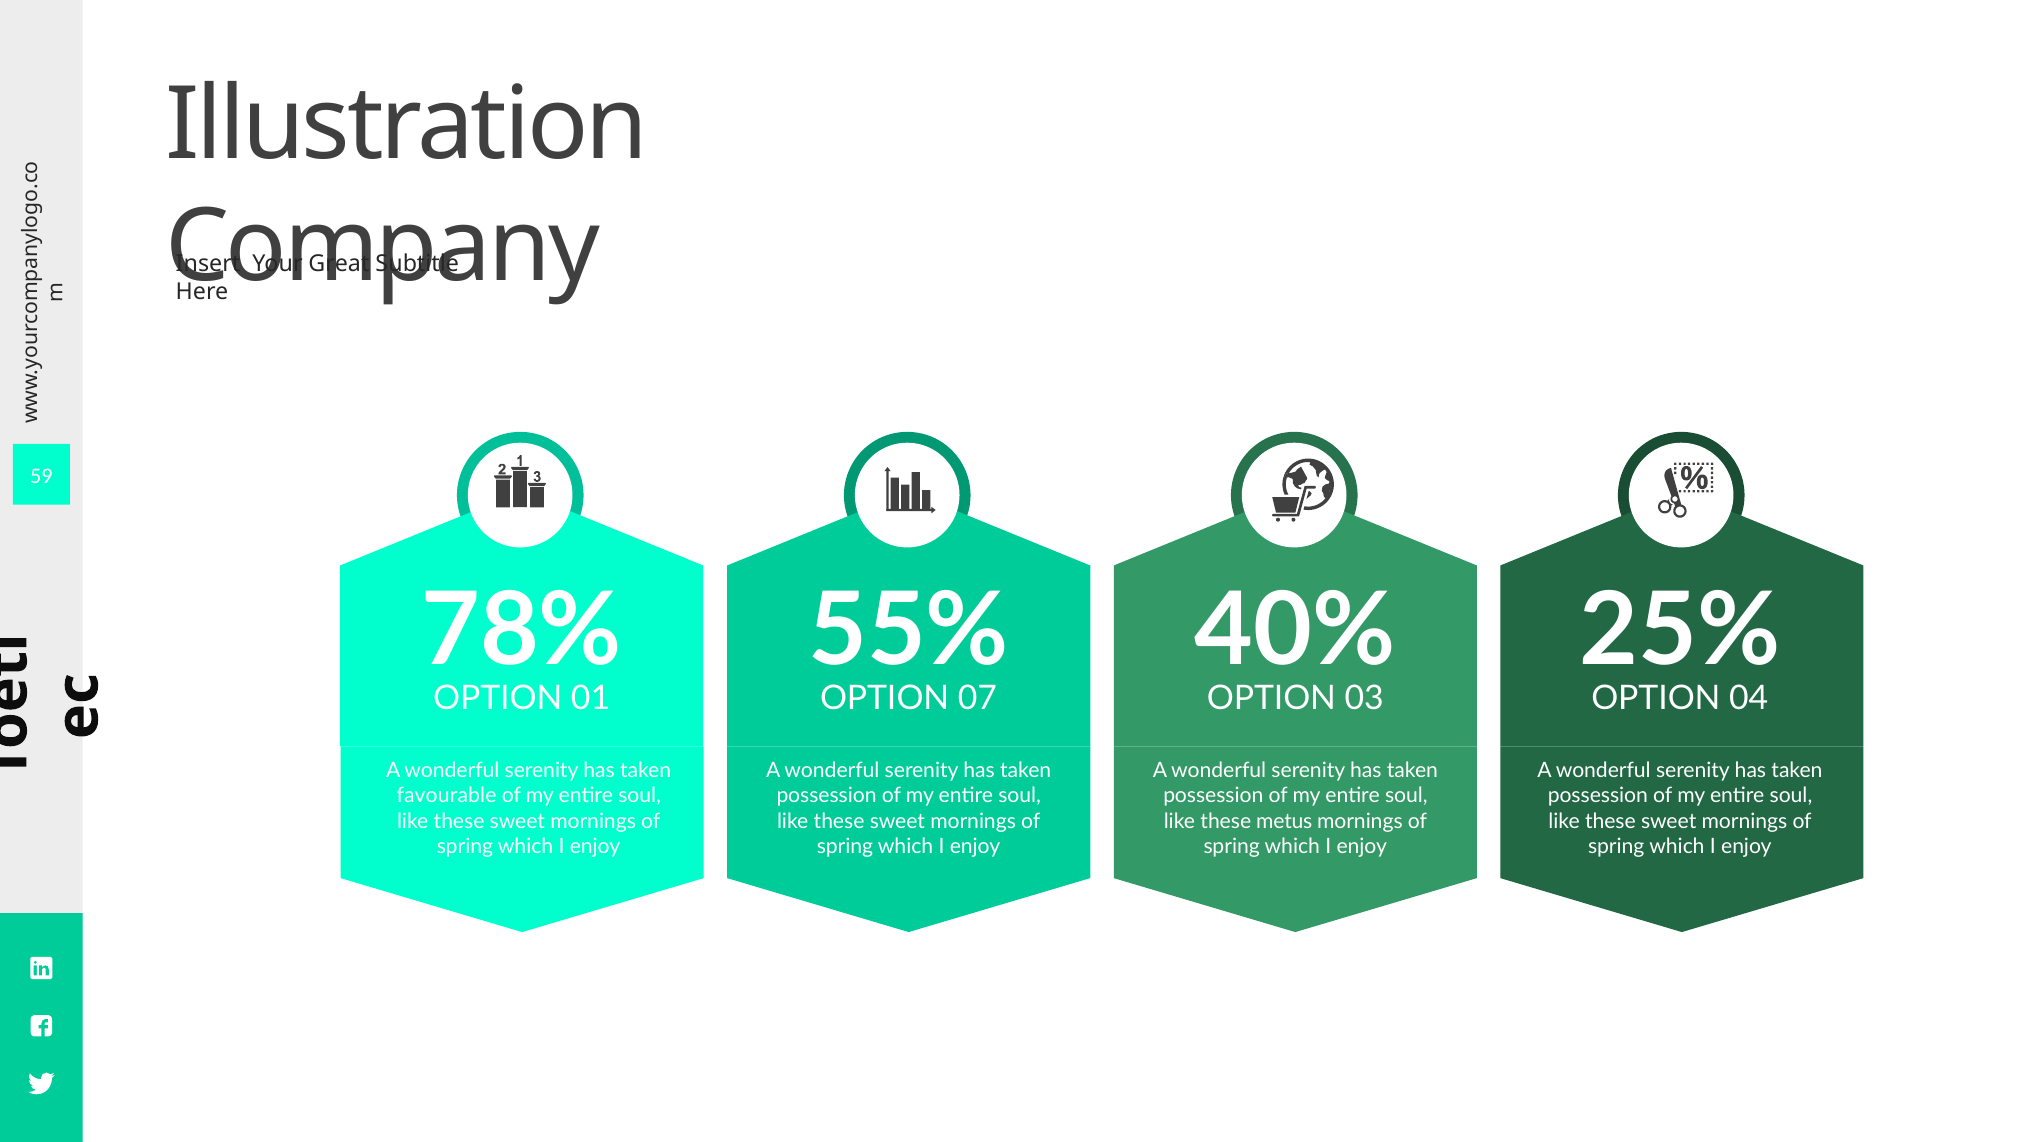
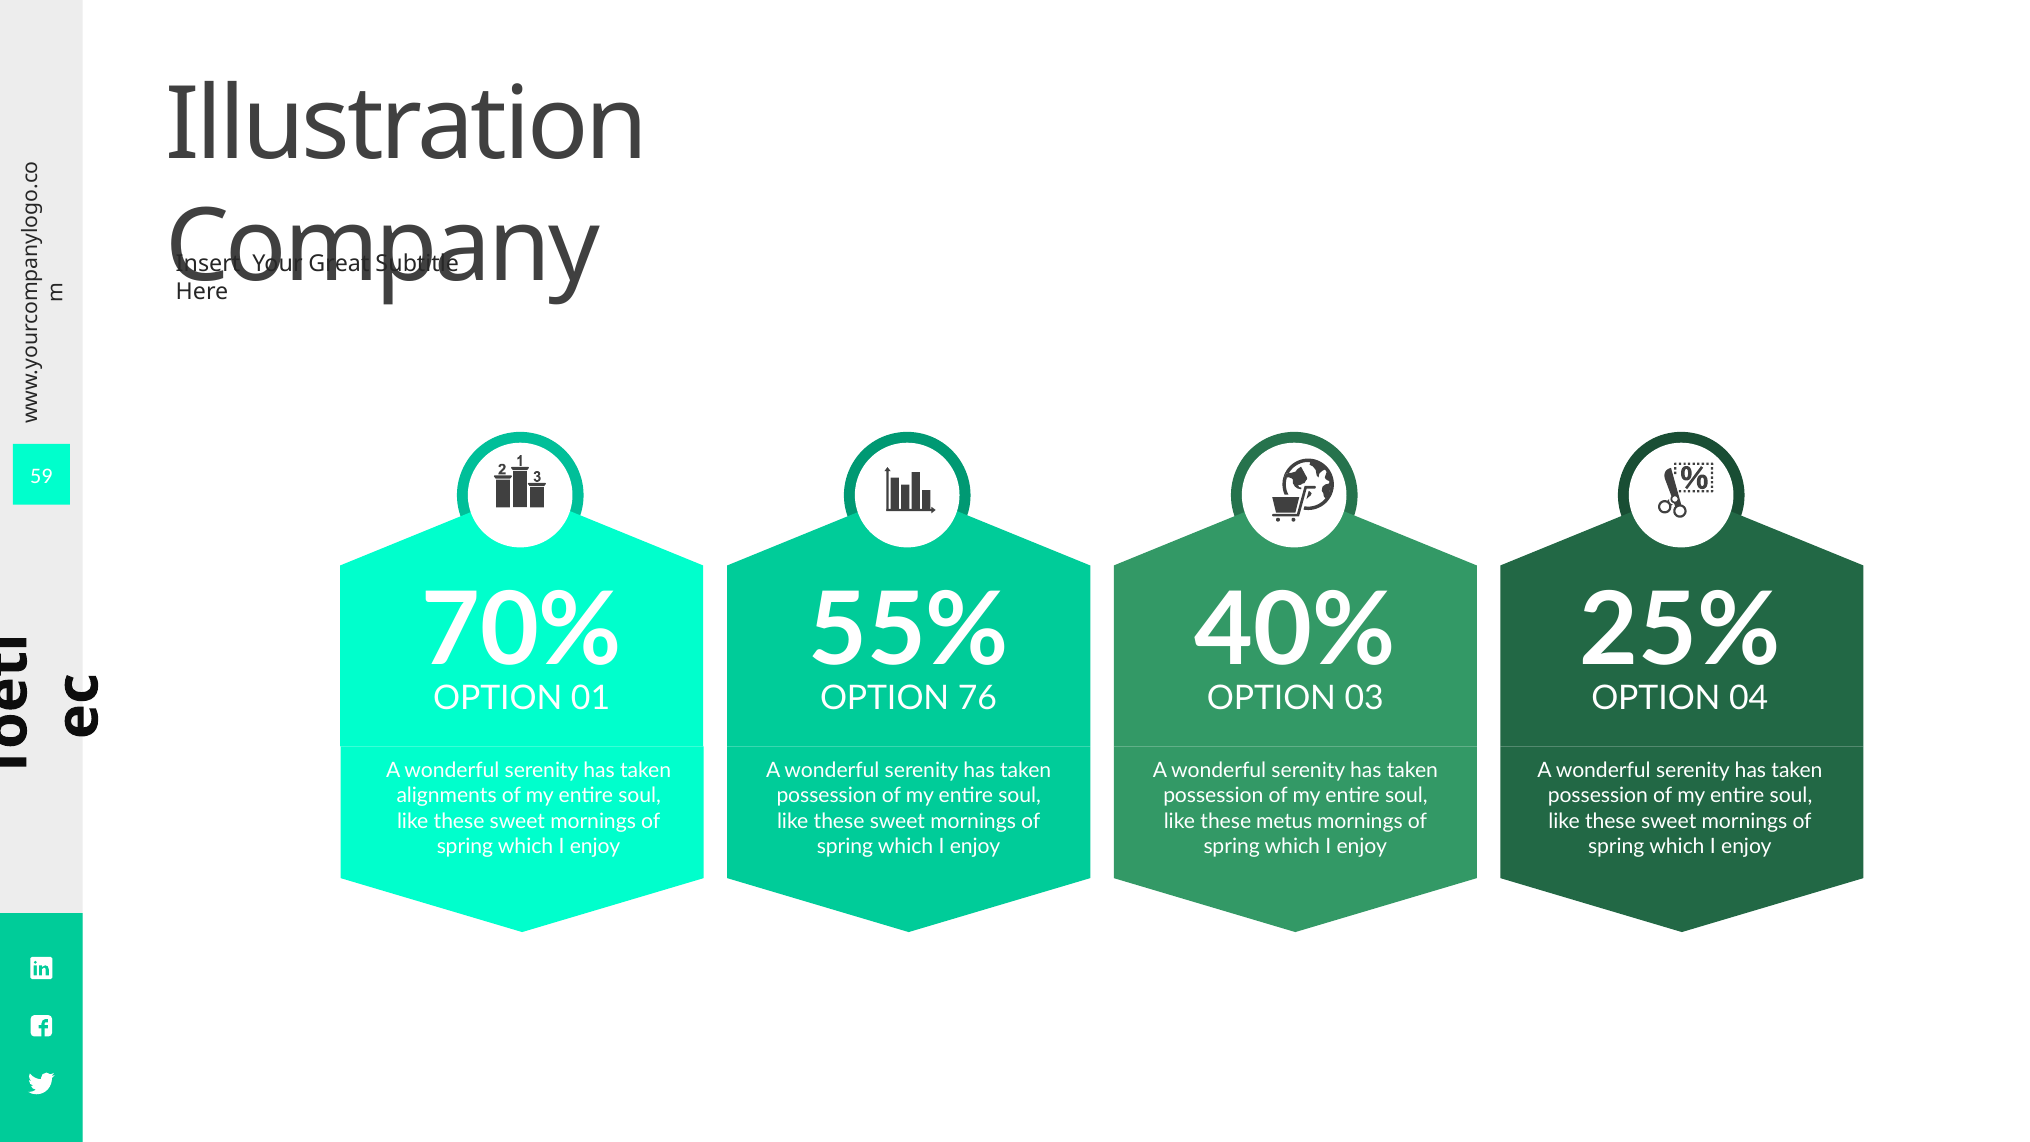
78%: 78% -> 70%
07: 07 -> 76
favourable: favourable -> alignments
